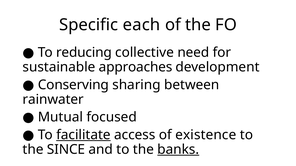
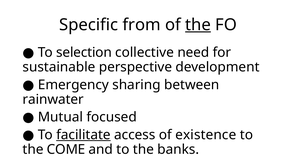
each: each -> from
the at (198, 25) underline: none -> present
reducing: reducing -> selection
approaches: approaches -> perspective
Conserving: Conserving -> Emergency
SINCE: SINCE -> COME
banks underline: present -> none
